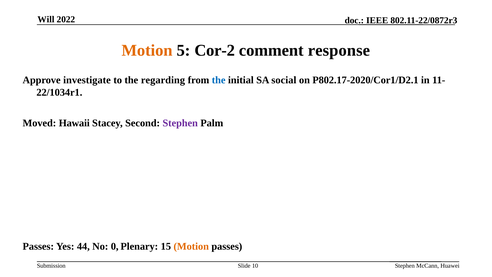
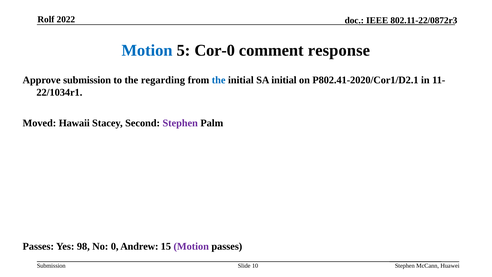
Will: Will -> Rolf
Motion at (147, 50) colour: orange -> blue
Cor-2: Cor-2 -> Cor-0
Approve investigate: investigate -> submission
SA social: social -> initial
P802.17-2020/Cor1/D2.1: P802.17-2020/Cor1/D2.1 -> P802.41-2020/Cor1/D2.1
44: 44 -> 98
Plenary: Plenary -> Andrew
Motion at (191, 246) colour: orange -> purple
